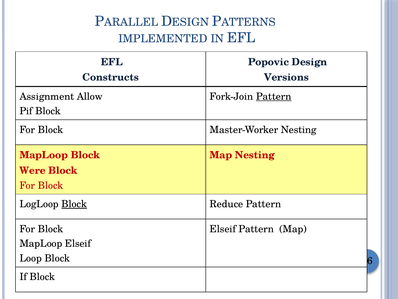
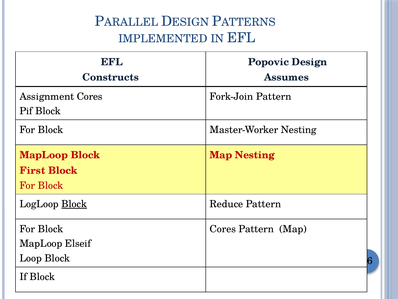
Versions: Versions -> Assumes
Assignment Allow: Allow -> Cores
Pattern at (274, 96) underline: present -> none
Were: Were -> First
Elseif at (223, 229): Elseif -> Cores
